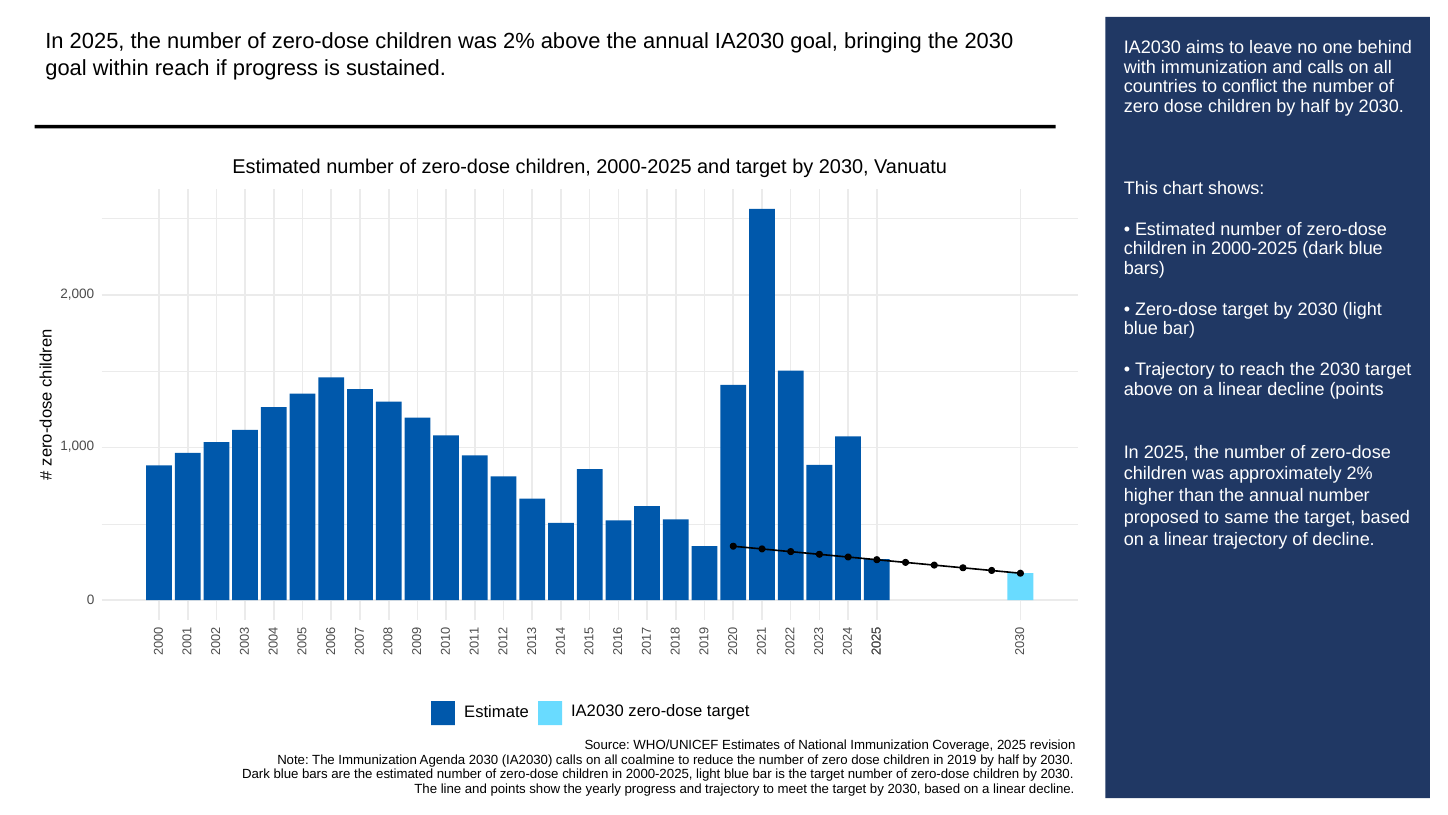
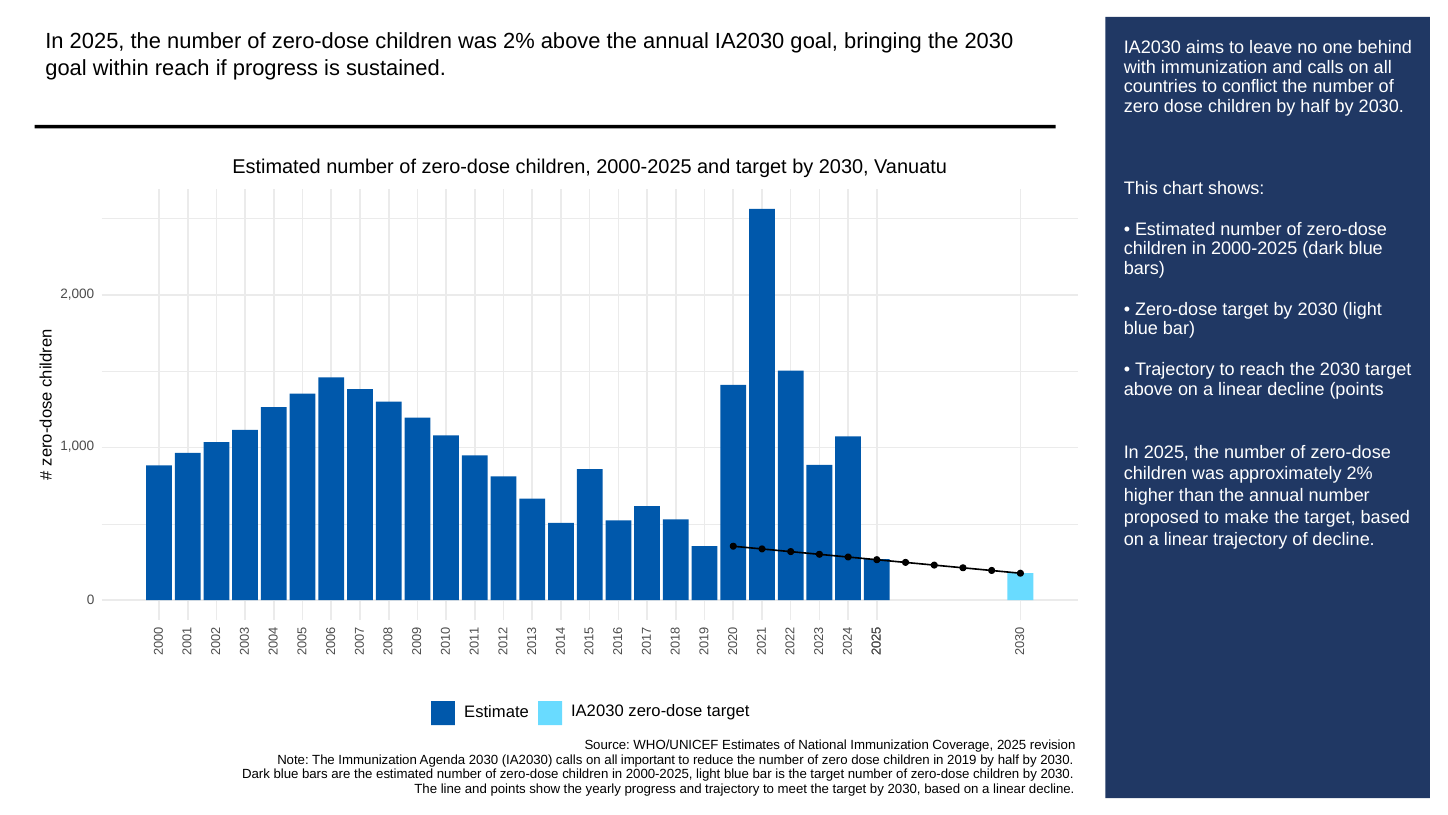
same: same -> make
coalmine: coalmine -> important
